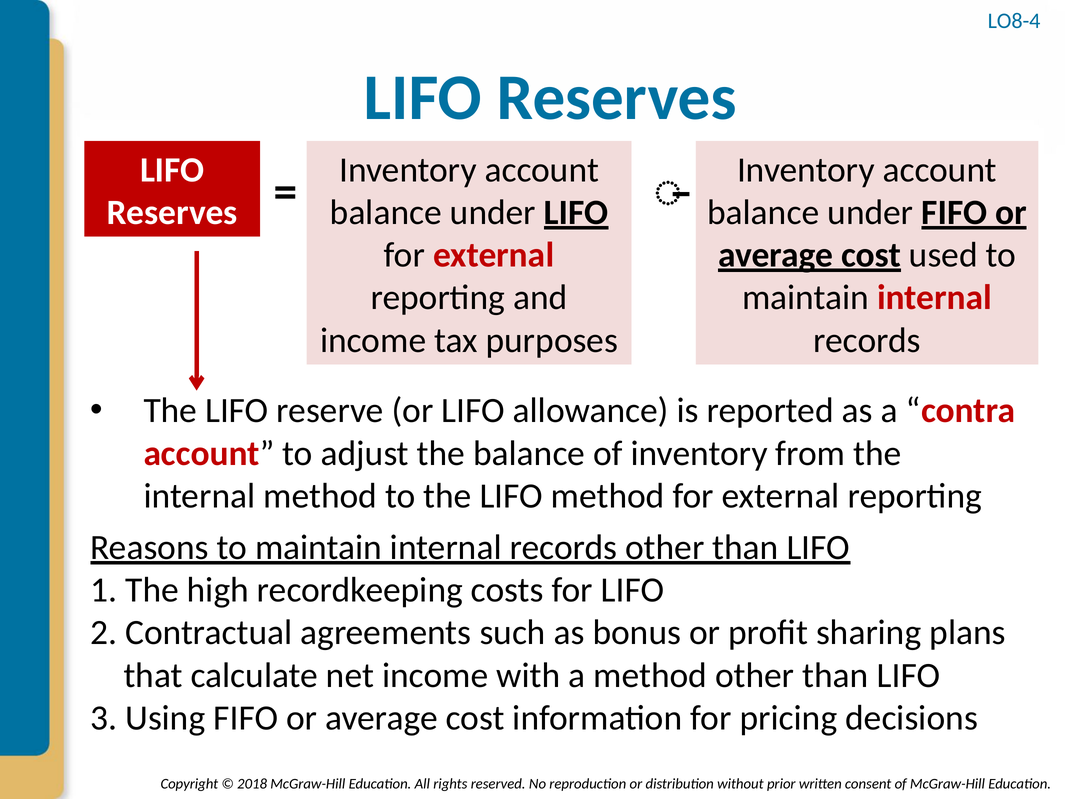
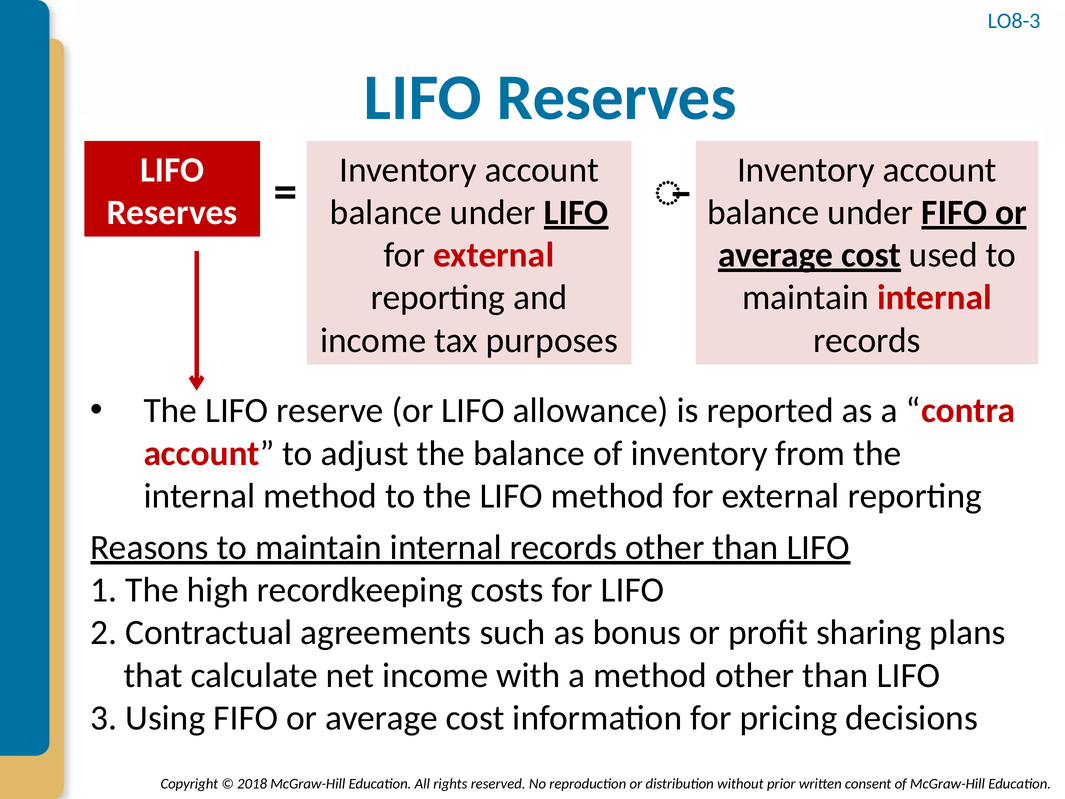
LO8-4: LO8-4 -> LO8-3
